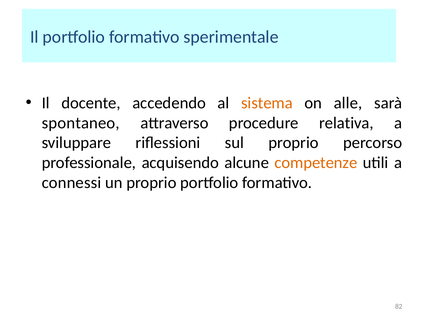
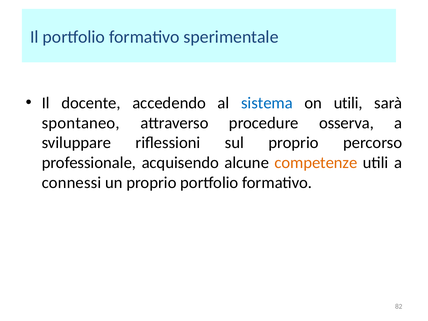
sistema colour: orange -> blue
on alle: alle -> utili
relativa: relativa -> osserva
